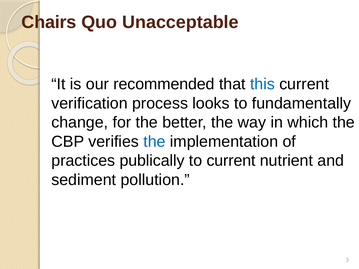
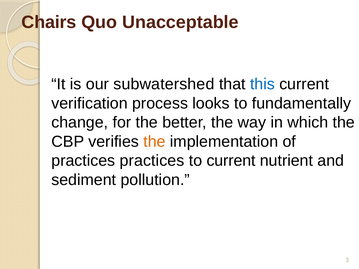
recommended: recommended -> subwatershed
the at (154, 142) colour: blue -> orange
practices publically: publically -> practices
